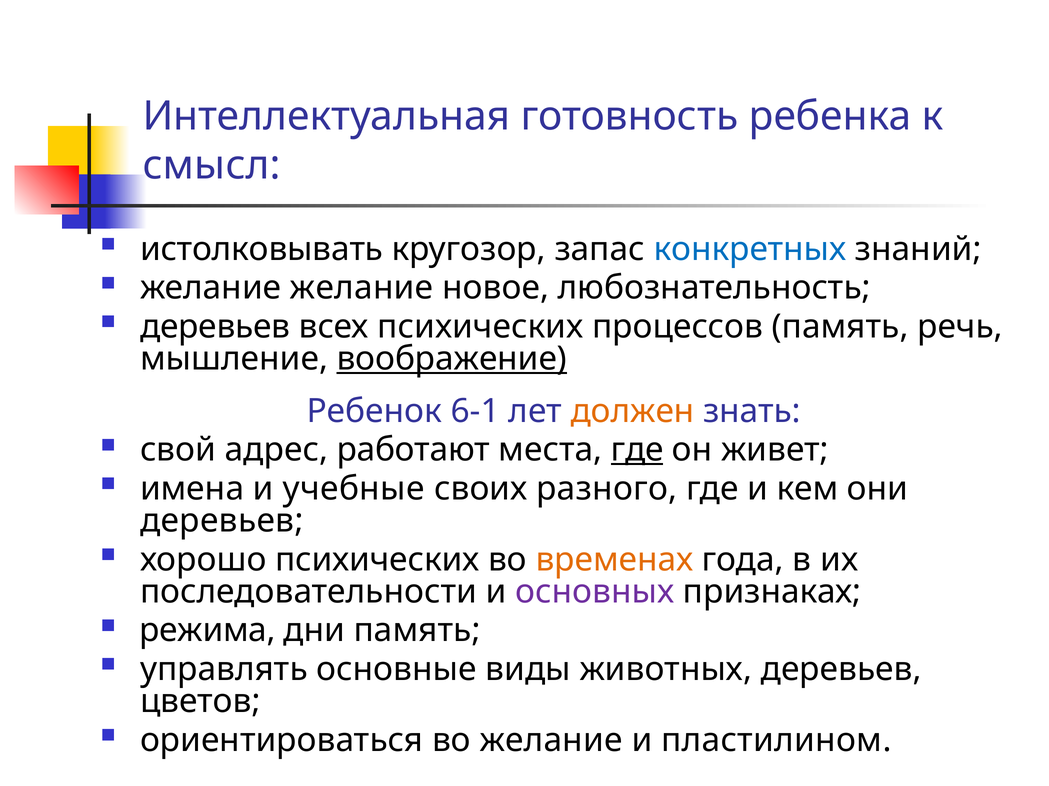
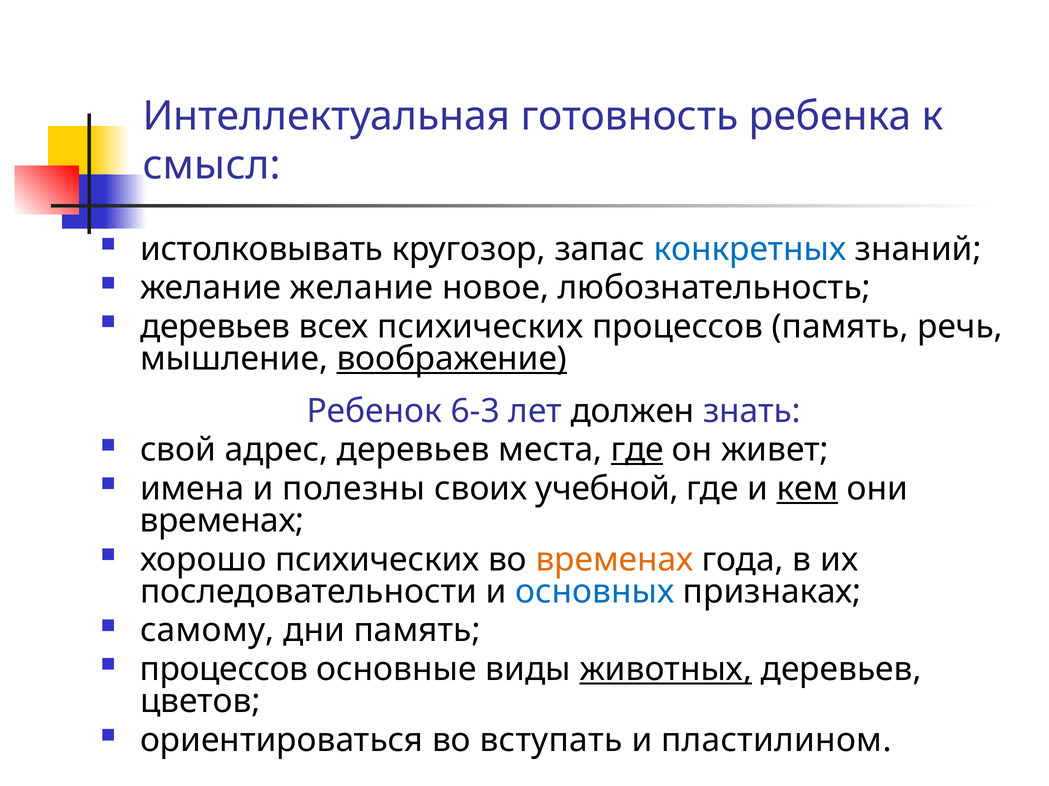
6-1: 6-1 -> 6-3
должен colour: orange -> black
адрес работают: работают -> деревьев
учебные: учебные -> полезны
разного: разного -> учебной
кем underline: none -> present
деревьев at (222, 521): деревьев -> временах
основных colour: purple -> blue
режима: режима -> самому
управлять at (224, 670): управлять -> процессов
животных underline: none -> present
во желание: желание -> вступать
